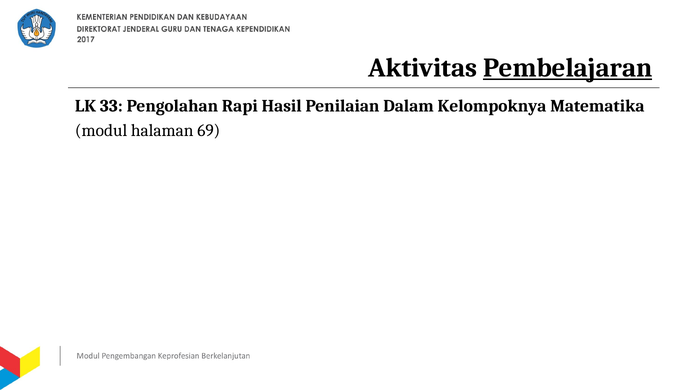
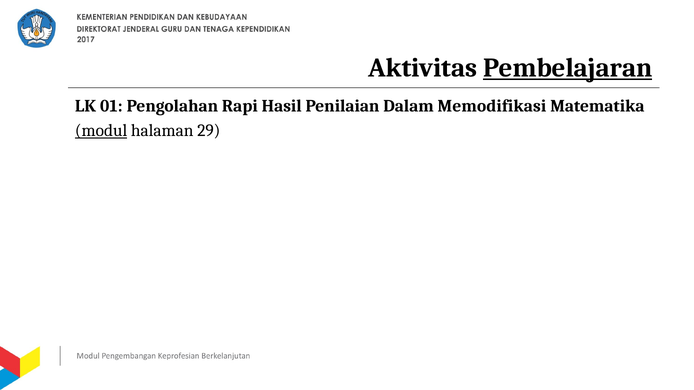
33: 33 -> 01
Kelompoknya: Kelompoknya -> Memodifikasi
modul underline: none -> present
69: 69 -> 29
